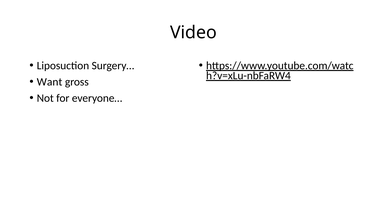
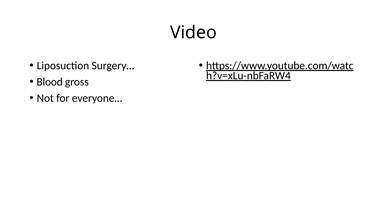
Want: Want -> Blood
